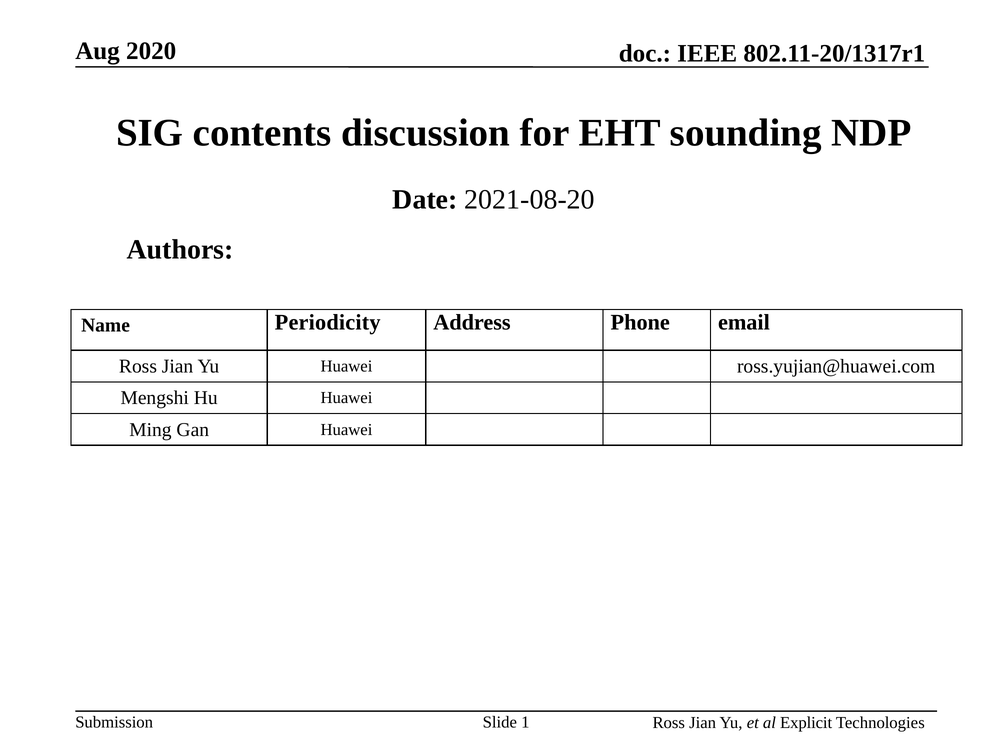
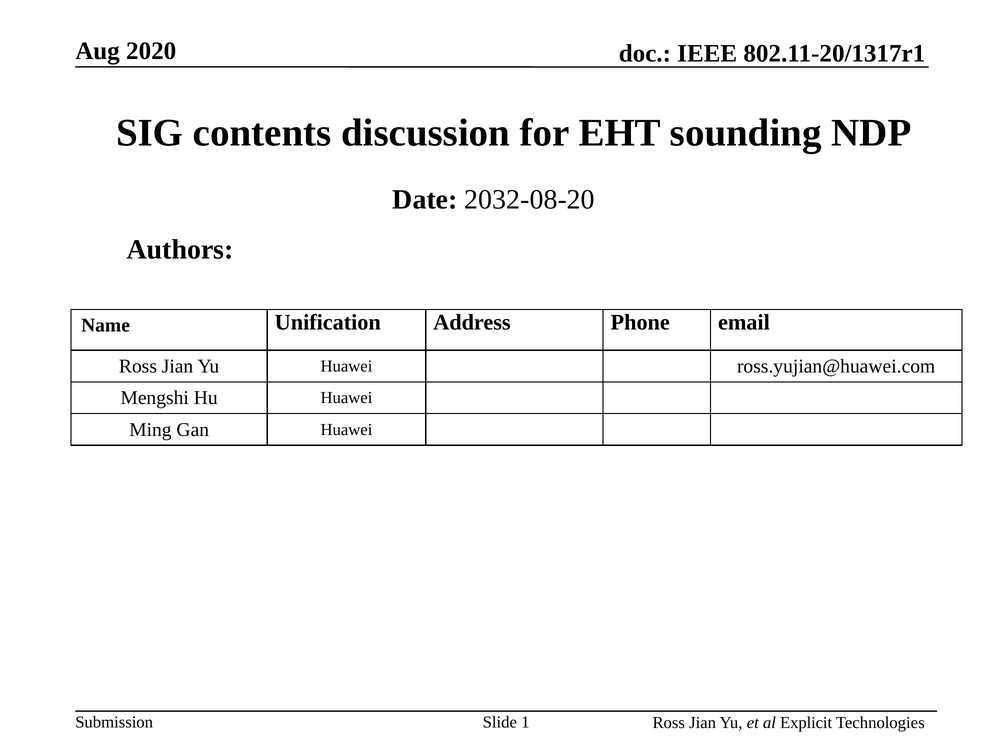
2021-08-20: 2021-08-20 -> 2032-08-20
Periodicity: Periodicity -> Unification
